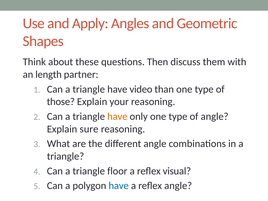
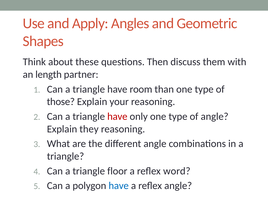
video: video -> room
have at (117, 116) colour: orange -> red
sure: sure -> they
visual: visual -> word
